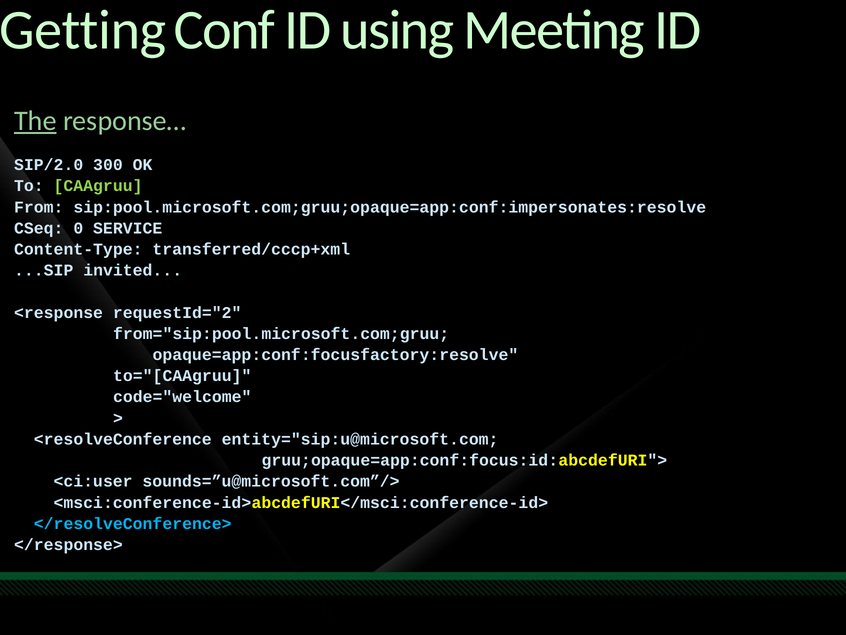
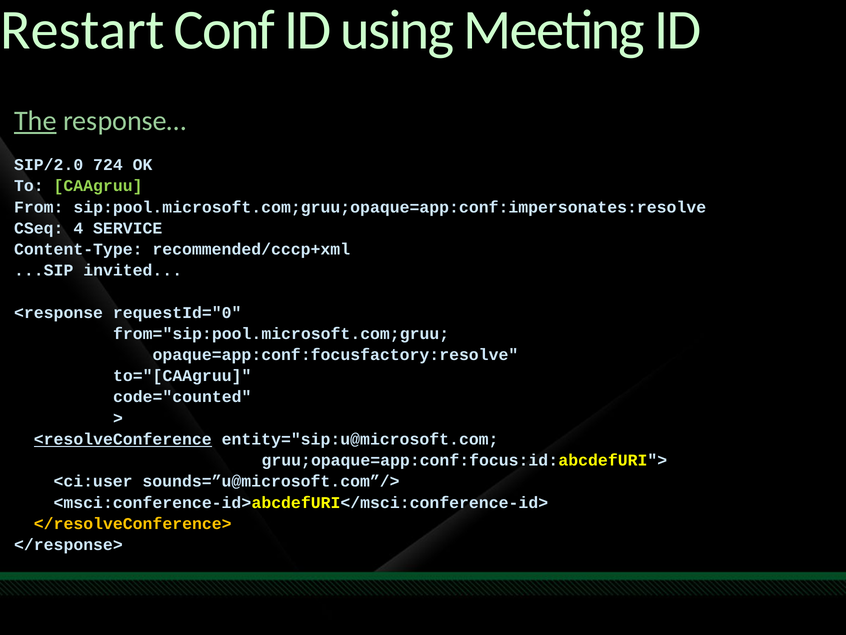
Getting: Getting -> Restart
300: 300 -> 724
0: 0 -> 4
transferred/cccp+xml: transferred/cccp+xml -> recommended/cccp+xml
requestId="2: requestId="2 -> requestId="0
code="welcome: code="welcome -> code="counted
<resolveConference underline: none -> present
</resolveConference> colour: light blue -> yellow
